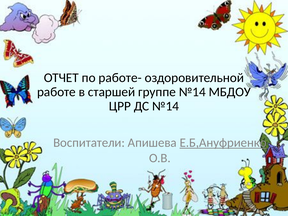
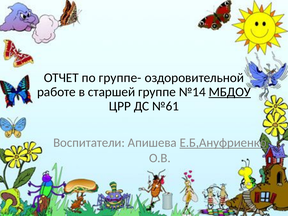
работе-: работе- -> группе-
МБДОУ underline: none -> present
ДС №14: №14 -> №61
